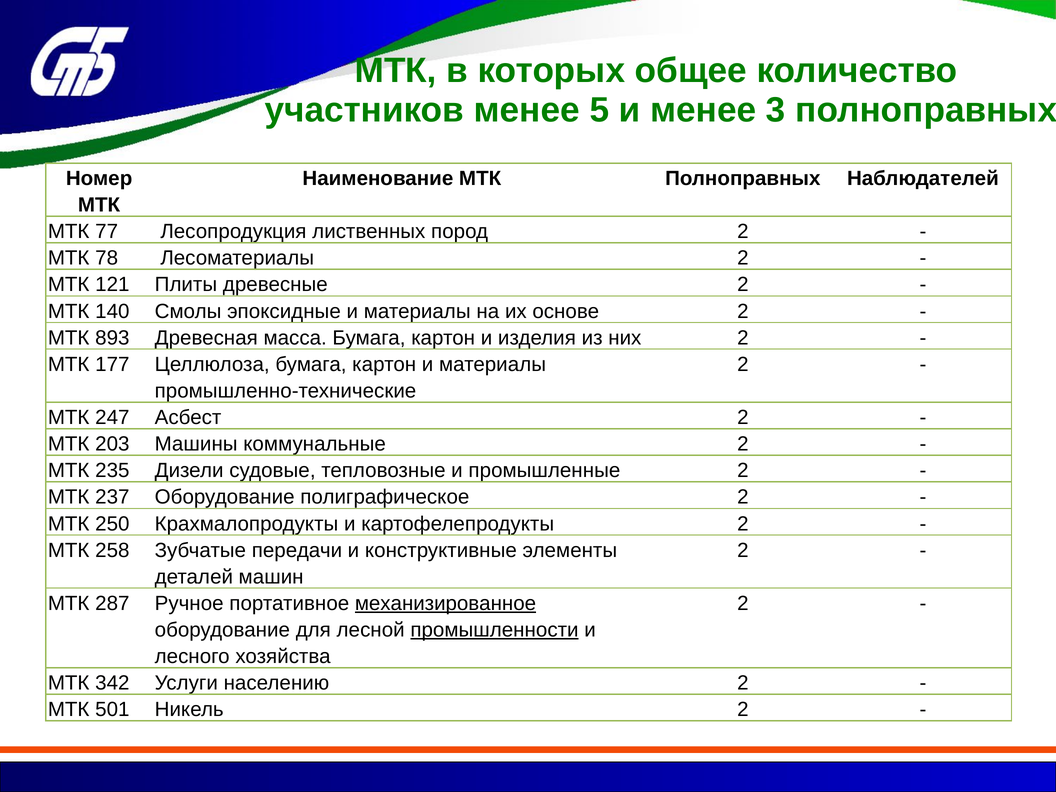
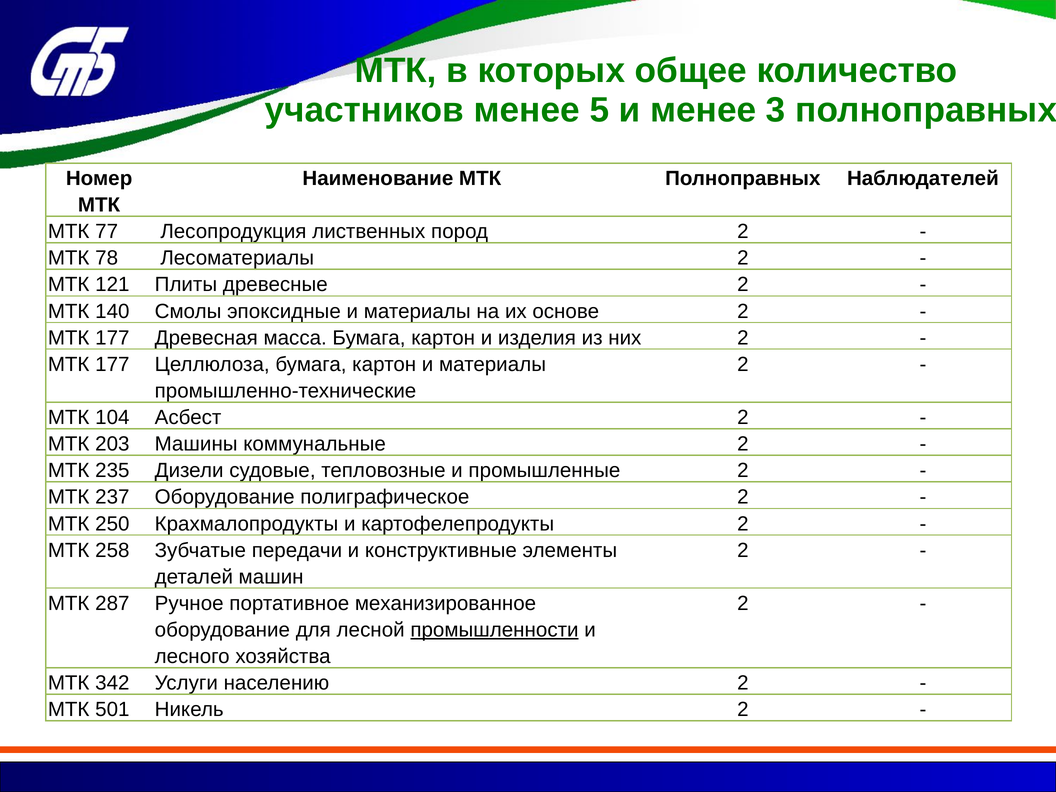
893 at (112, 338): 893 -> 177
247: 247 -> 104
механизированное underline: present -> none
